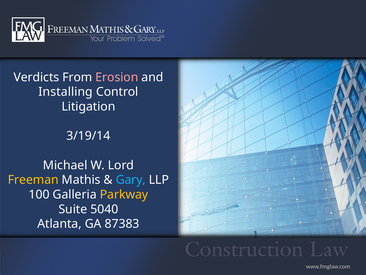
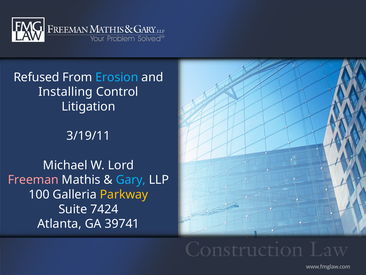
Verdicts: Verdicts -> Refused
Erosion colour: pink -> light blue
3/19/14: 3/19/14 -> 3/19/11
Freeman colour: yellow -> pink
5040: 5040 -> 7424
87383: 87383 -> 39741
